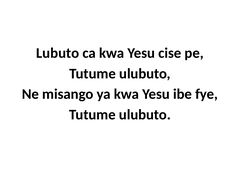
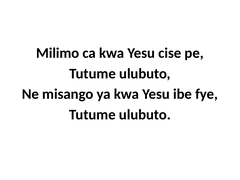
Lubuto: Lubuto -> Milimo
